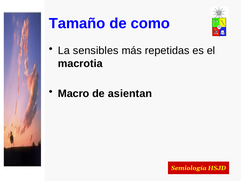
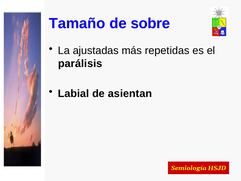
como: como -> sobre
sensibles: sensibles -> ajustadas
macrotia: macrotia -> parálisis
Macro: Macro -> Labial
